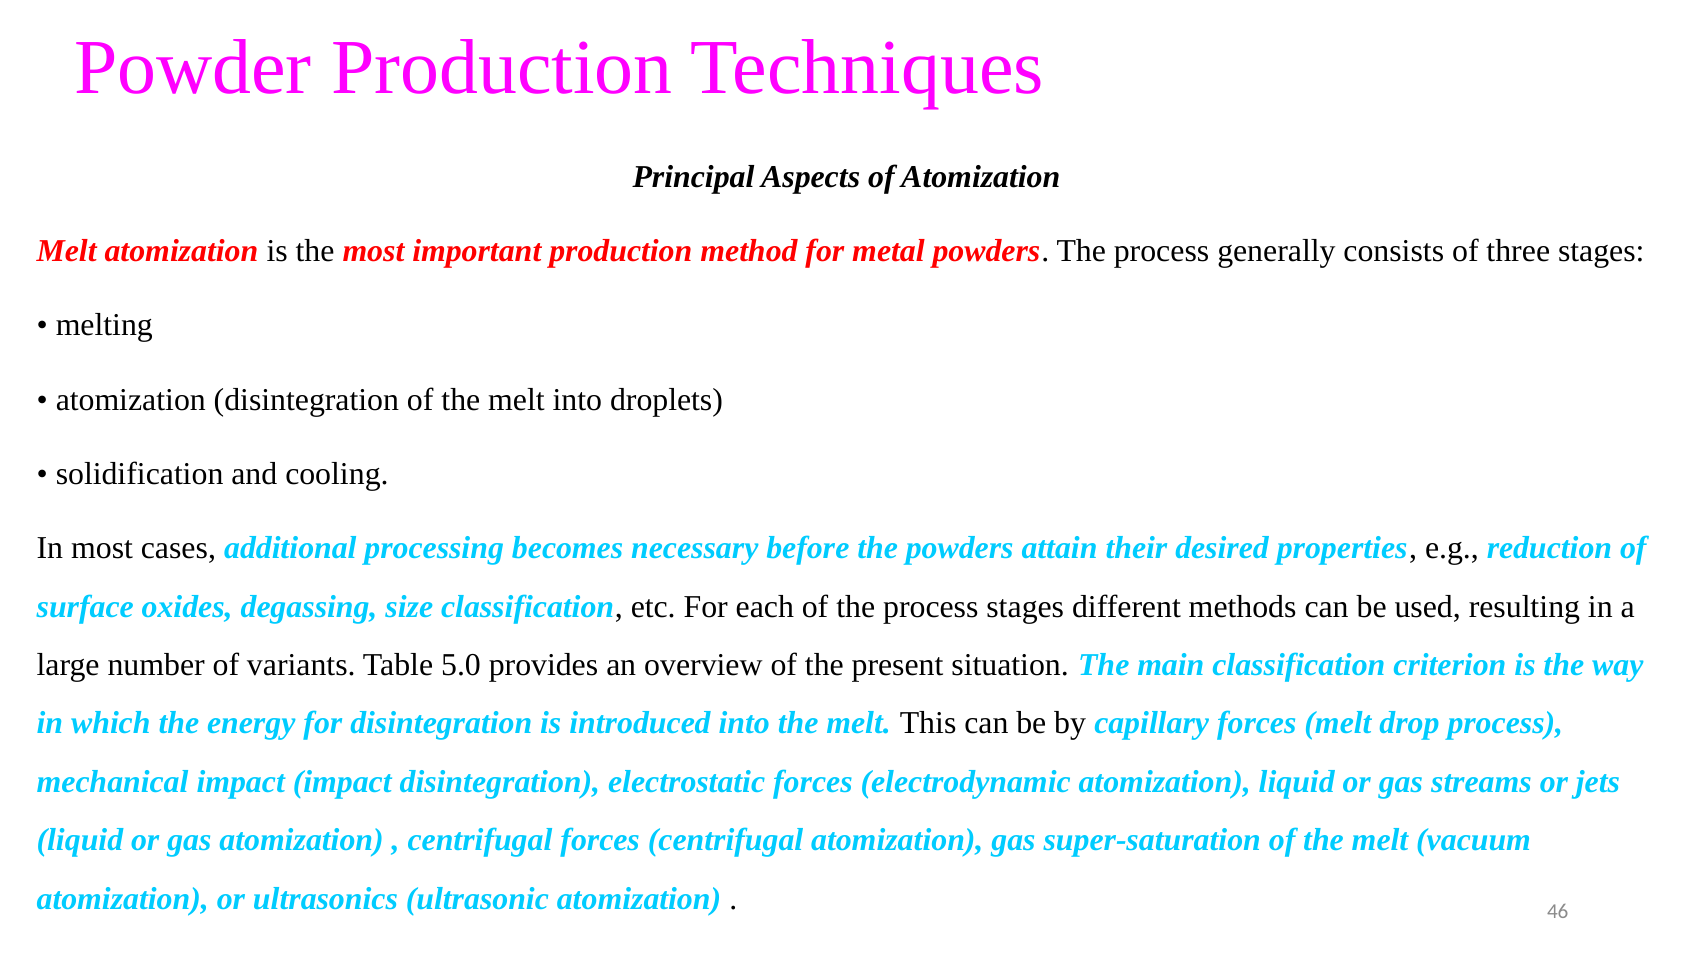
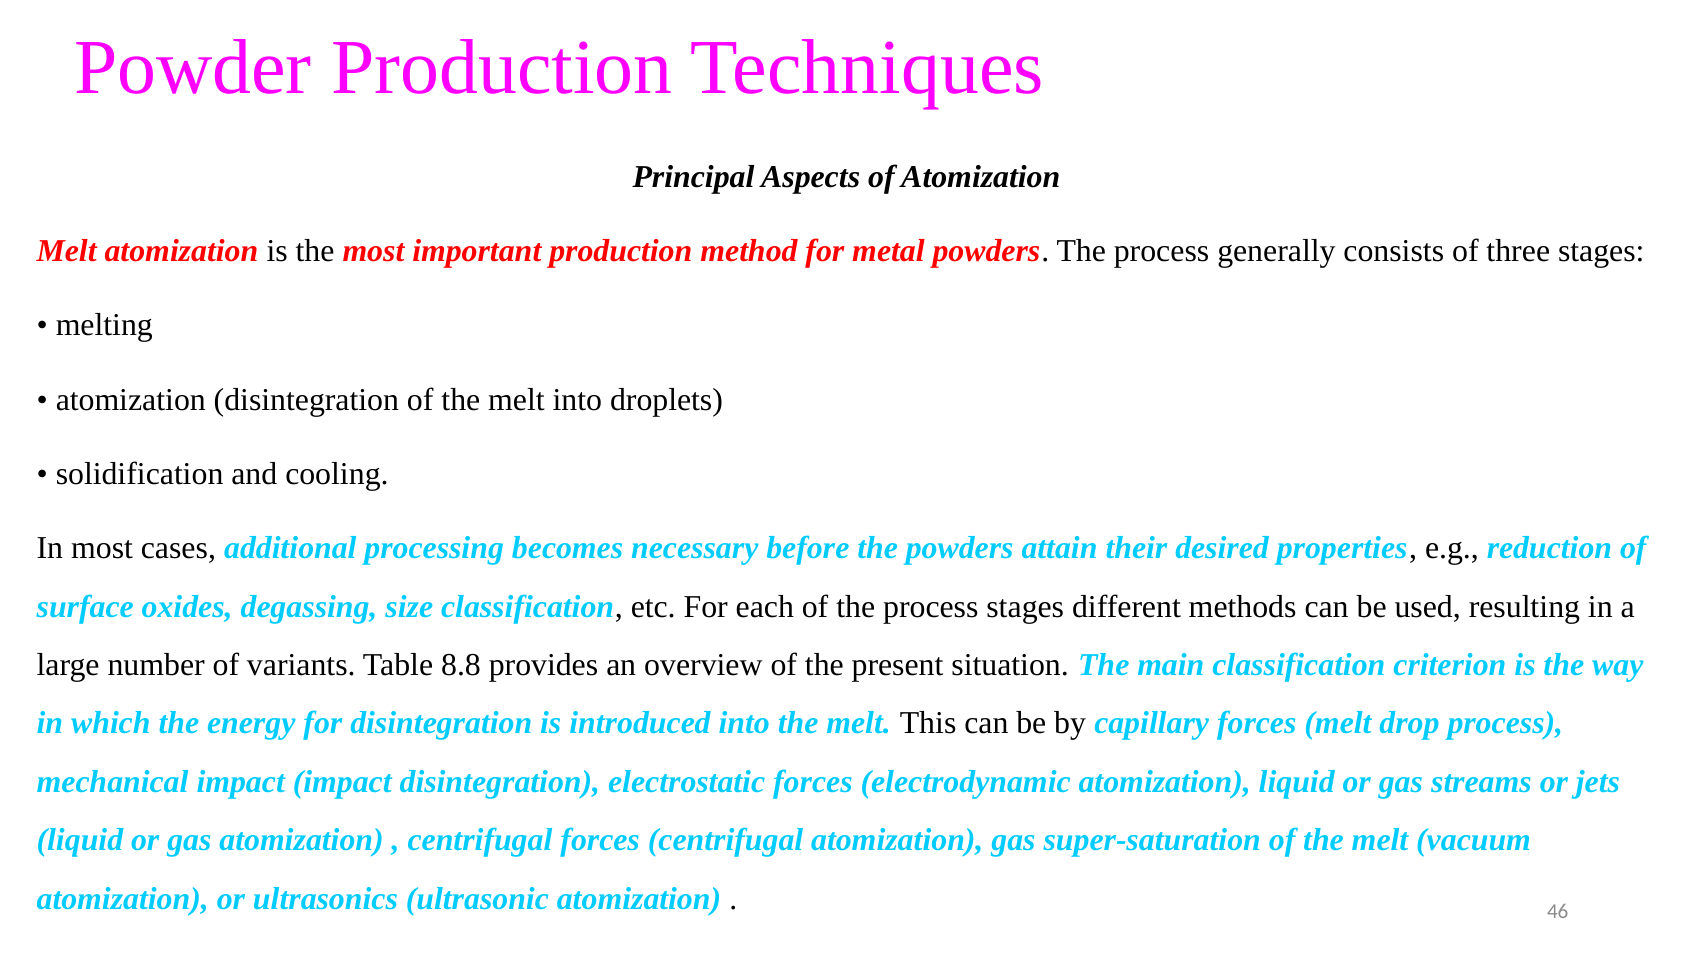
5.0: 5.0 -> 8.8
